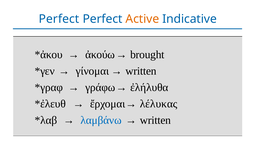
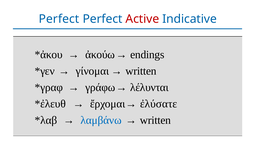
Active colour: orange -> red
brought: brought -> endings
ἐλήλυθα: ἐλήλυθα -> λέλυνται
λέλυκας: λέλυκας -> ἐλύσατε
